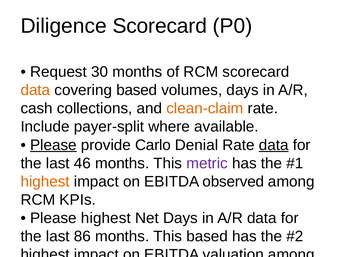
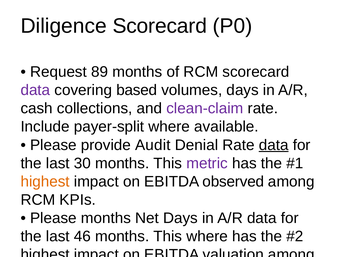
30: 30 -> 89
data at (35, 90) colour: orange -> purple
clean-claim colour: orange -> purple
Please at (53, 145) underline: present -> none
Carlo: Carlo -> Audit
46: 46 -> 30
Please highest: highest -> months
86: 86 -> 46
This based: based -> where
